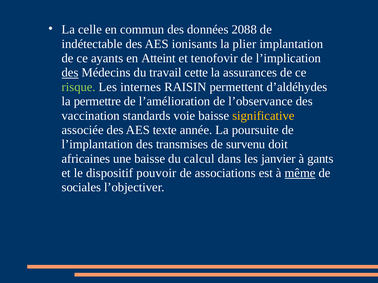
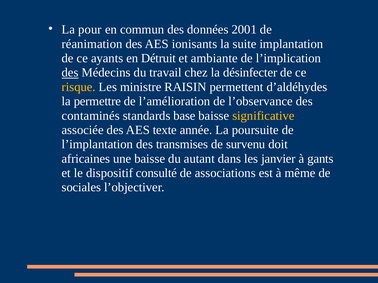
celle: celle -> pour
2088: 2088 -> 2001
indétectable: indétectable -> réanimation
plier: plier -> suite
Atteint: Atteint -> Détruit
tenofovir: tenofovir -> ambiante
cette: cette -> chez
assurances: assurances -> désinfecter
risque colour: light green -> yellow
internes: internes -> ministre
vaccination: vaccination -> contaminés
voie: voie -> base
calcul: calcul -> autant
pouvoir: pouvoir -> consulté
même underline: present -> none
